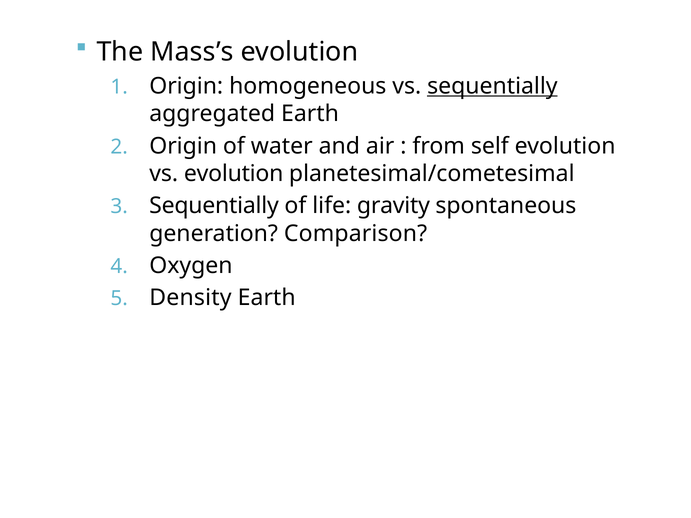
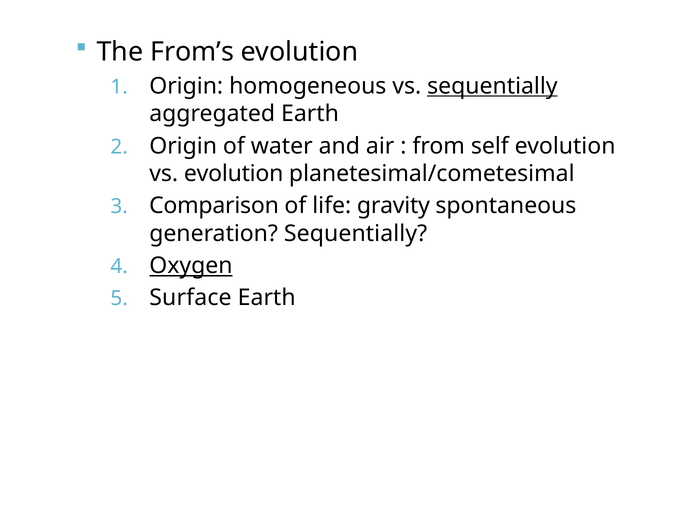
Mass’s: Mass’s -> From’s
Sequentially at (214, 206): Sequentially -> Comparison
generation Comparison: Comparison -> Sequentially
Oxygen underline: none -> present
Density: Density -> Surface
